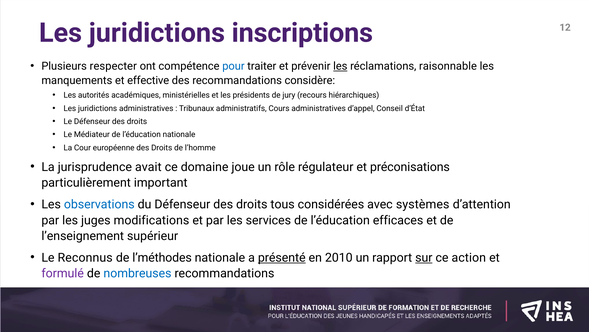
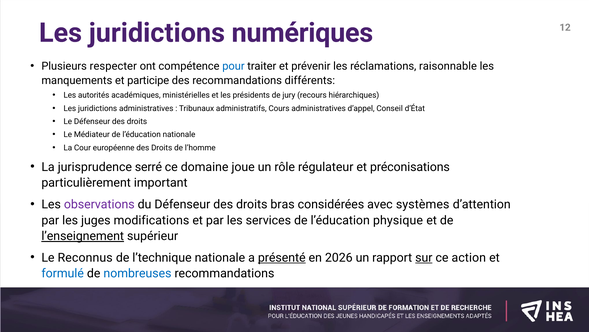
inscriptions: inscriptions -> numériques
les at (340, 66) underline: present -> none
effective: effective -> participe
considère: considère -> différents
avait: avait -> serré
observations colour: blue -> purple
tous: tous -> bras
efficaces: efficaces -> physique
l’enseignement underline: none -> present
l’méthodes: l’méthodes -> l’technique
2010: 2010 -> 2026
formulé colour: purple -> blue
